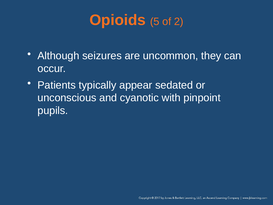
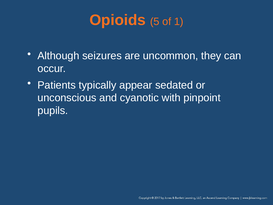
2: 2 -> 1
